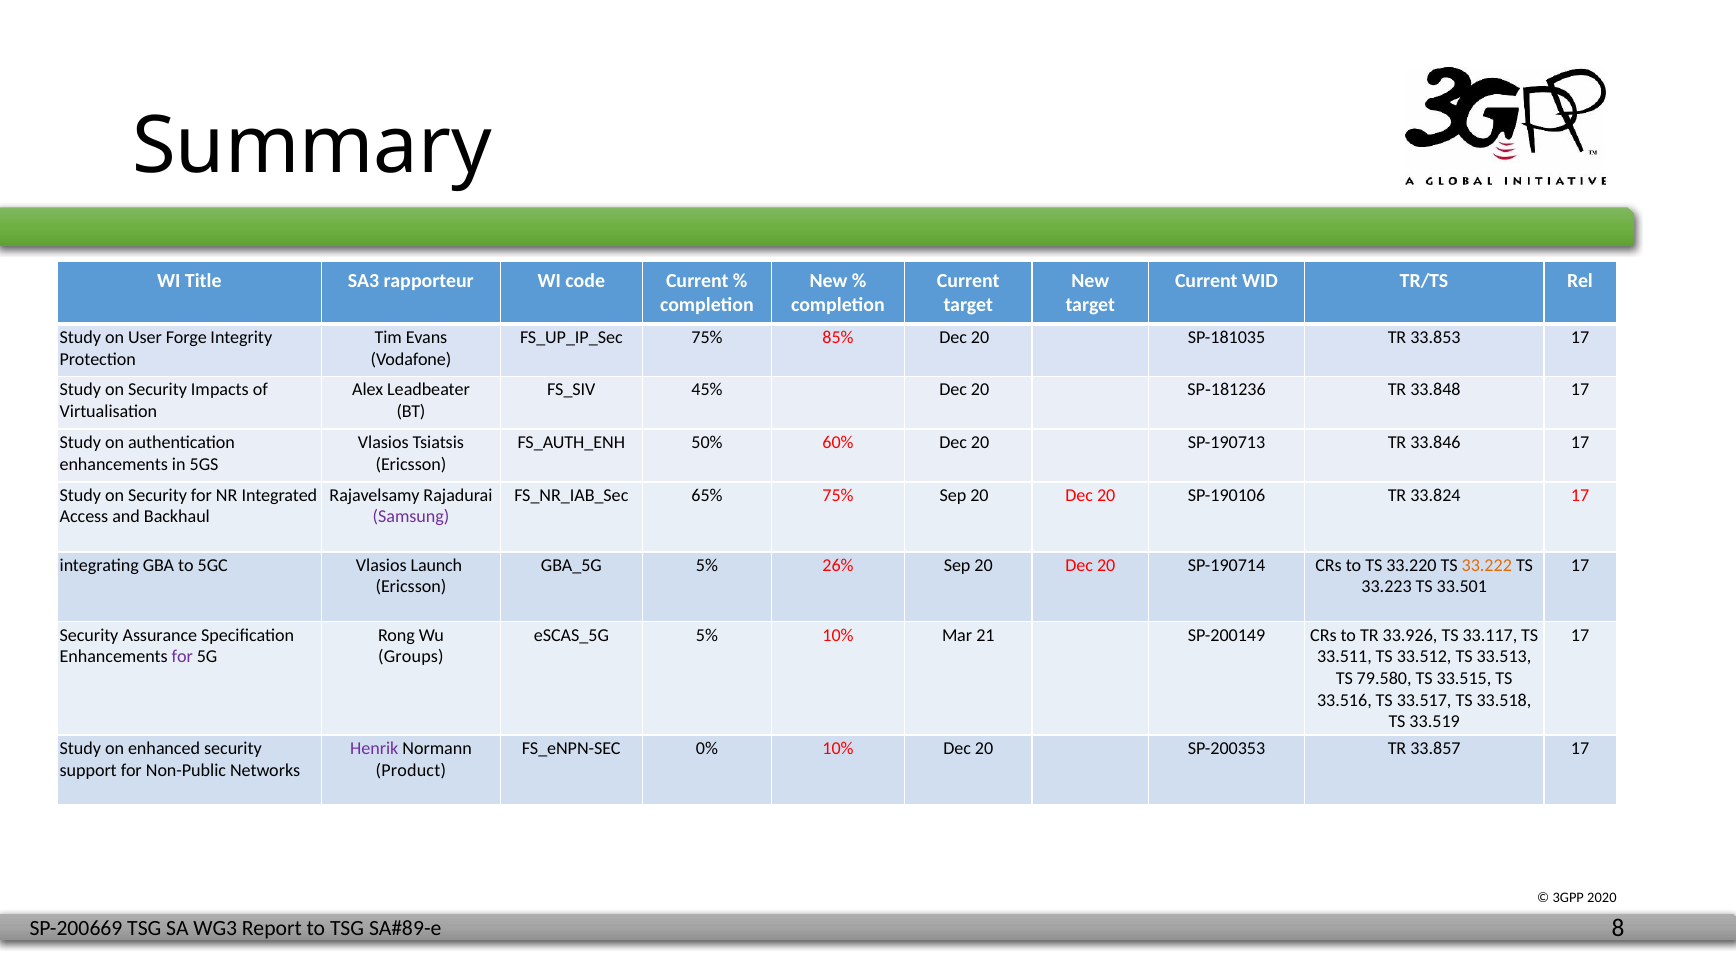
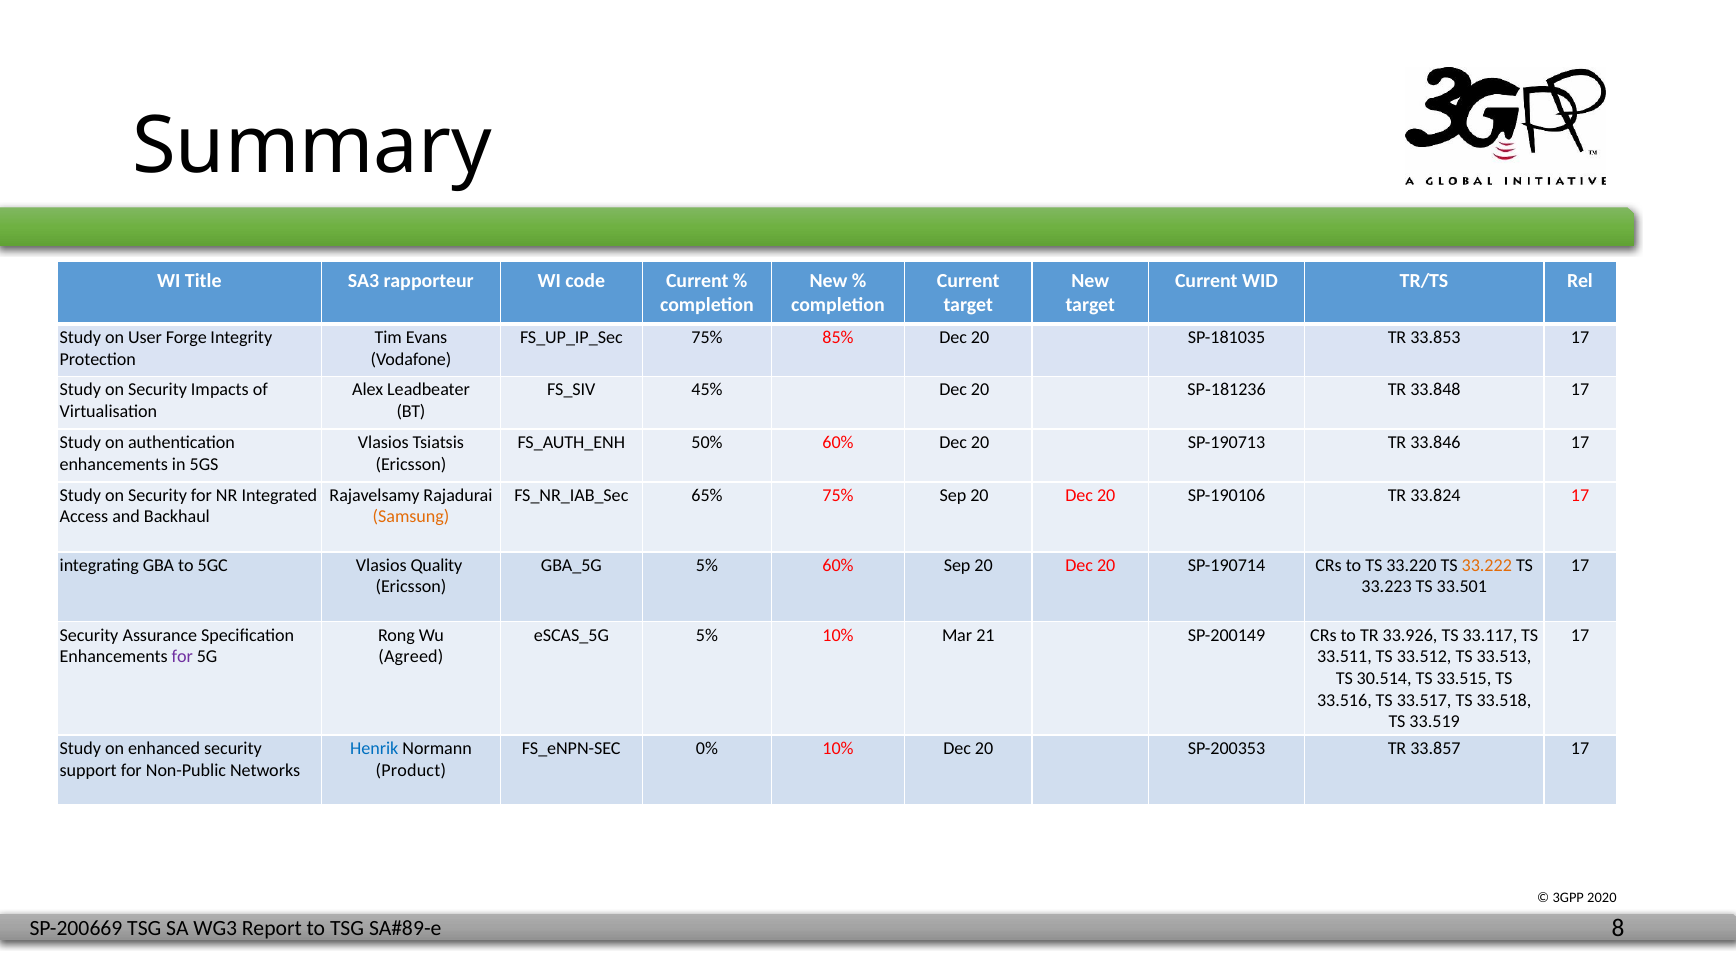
Samsung colour: purple -> orange
Launch: Launch -> Quality
5% 26%: 26% -> 60%
Groups: Groups -> Agreed
79.580: 79.580 -> 30.514
Henrik colour: purple -> blue
